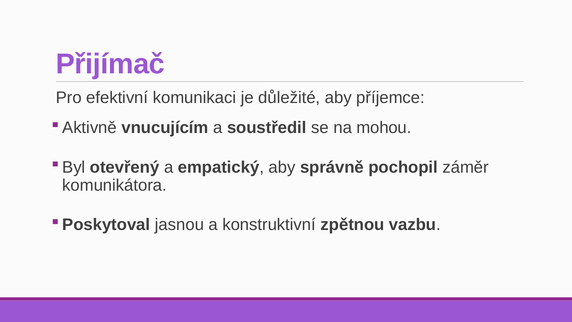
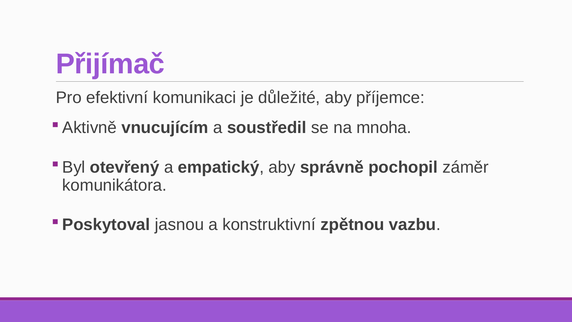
mohou: mohou -> mnoha
